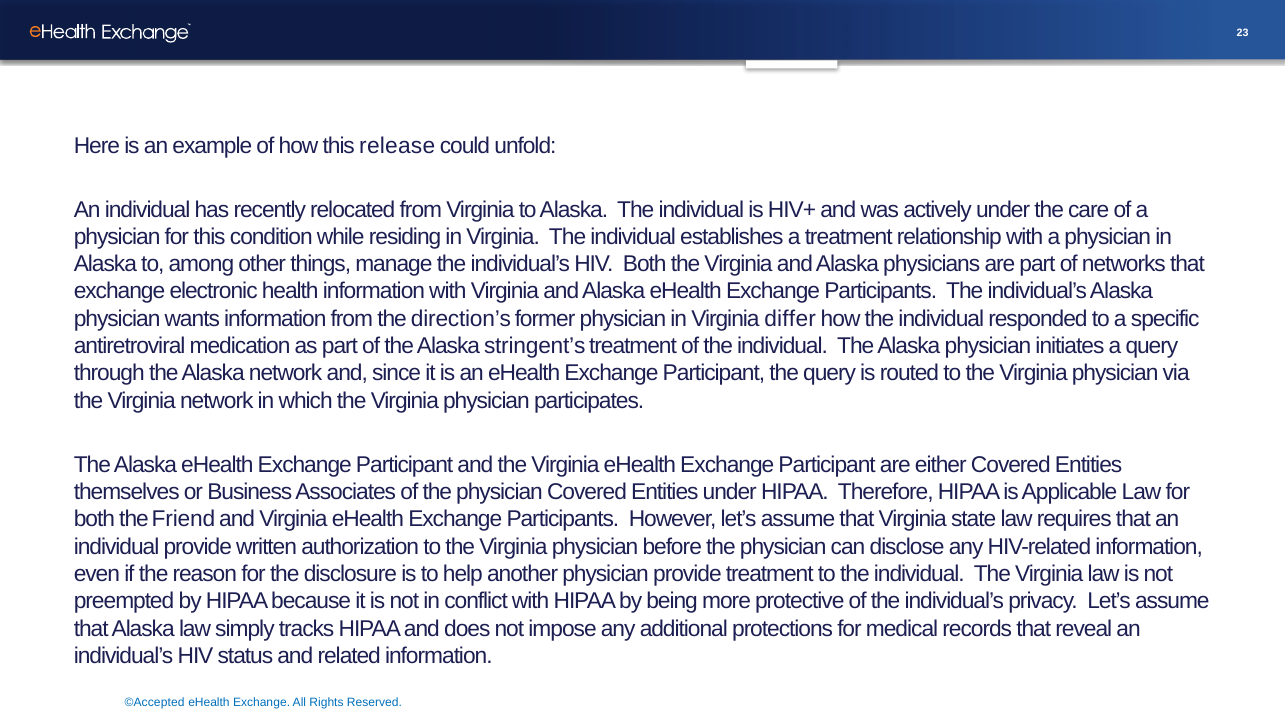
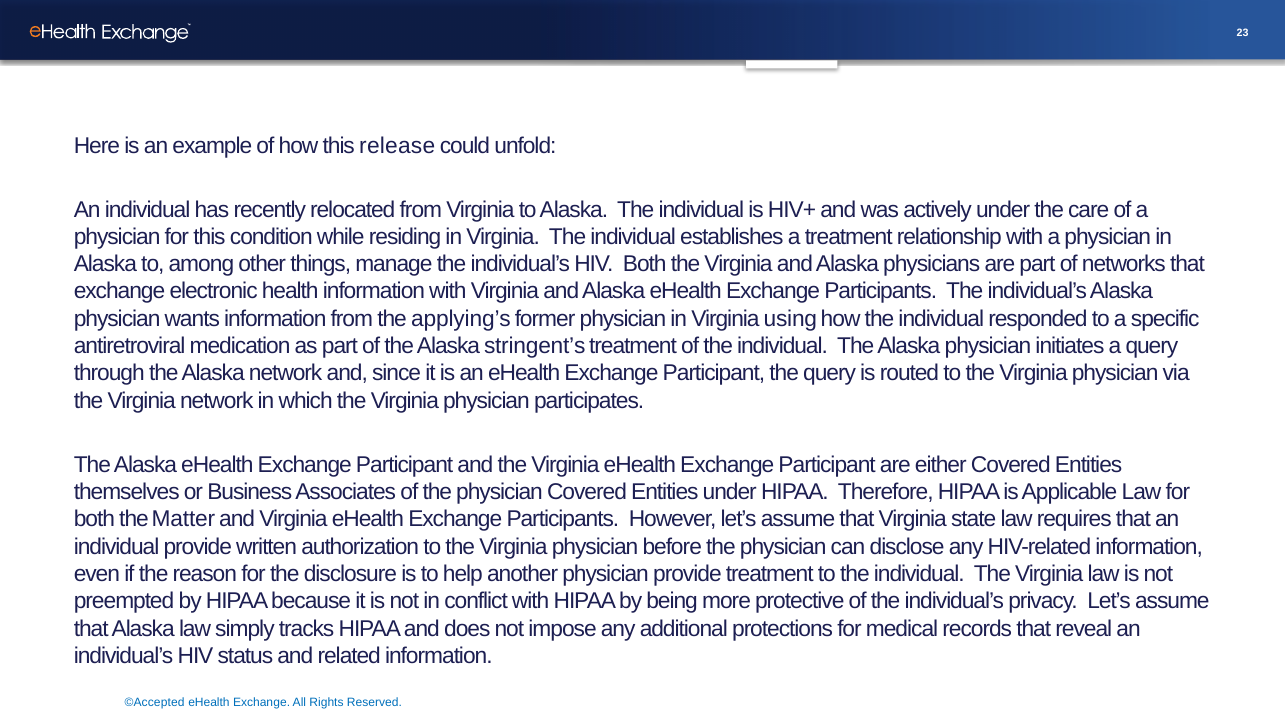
direction’s: direction’s -> applying’s
differ: differ -> using
Friend: Friend -> Matter
